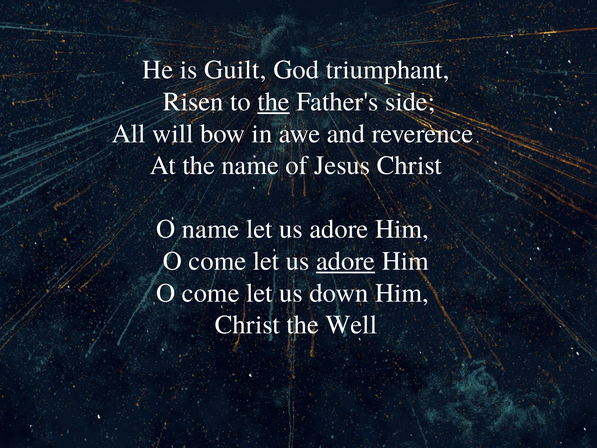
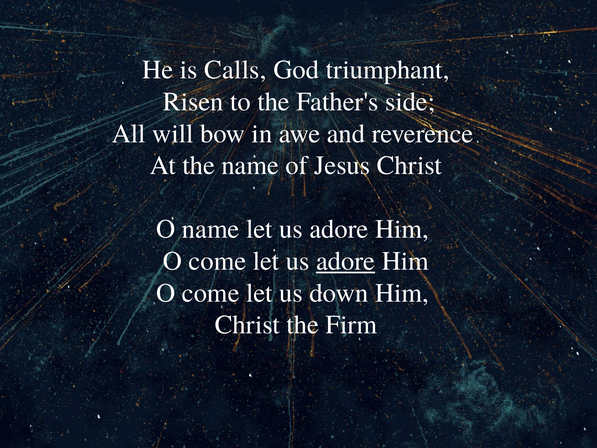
Guilt: Guilt -> Calls
the at (274, 102) underline: present -> none
Well: Well -> Firm
